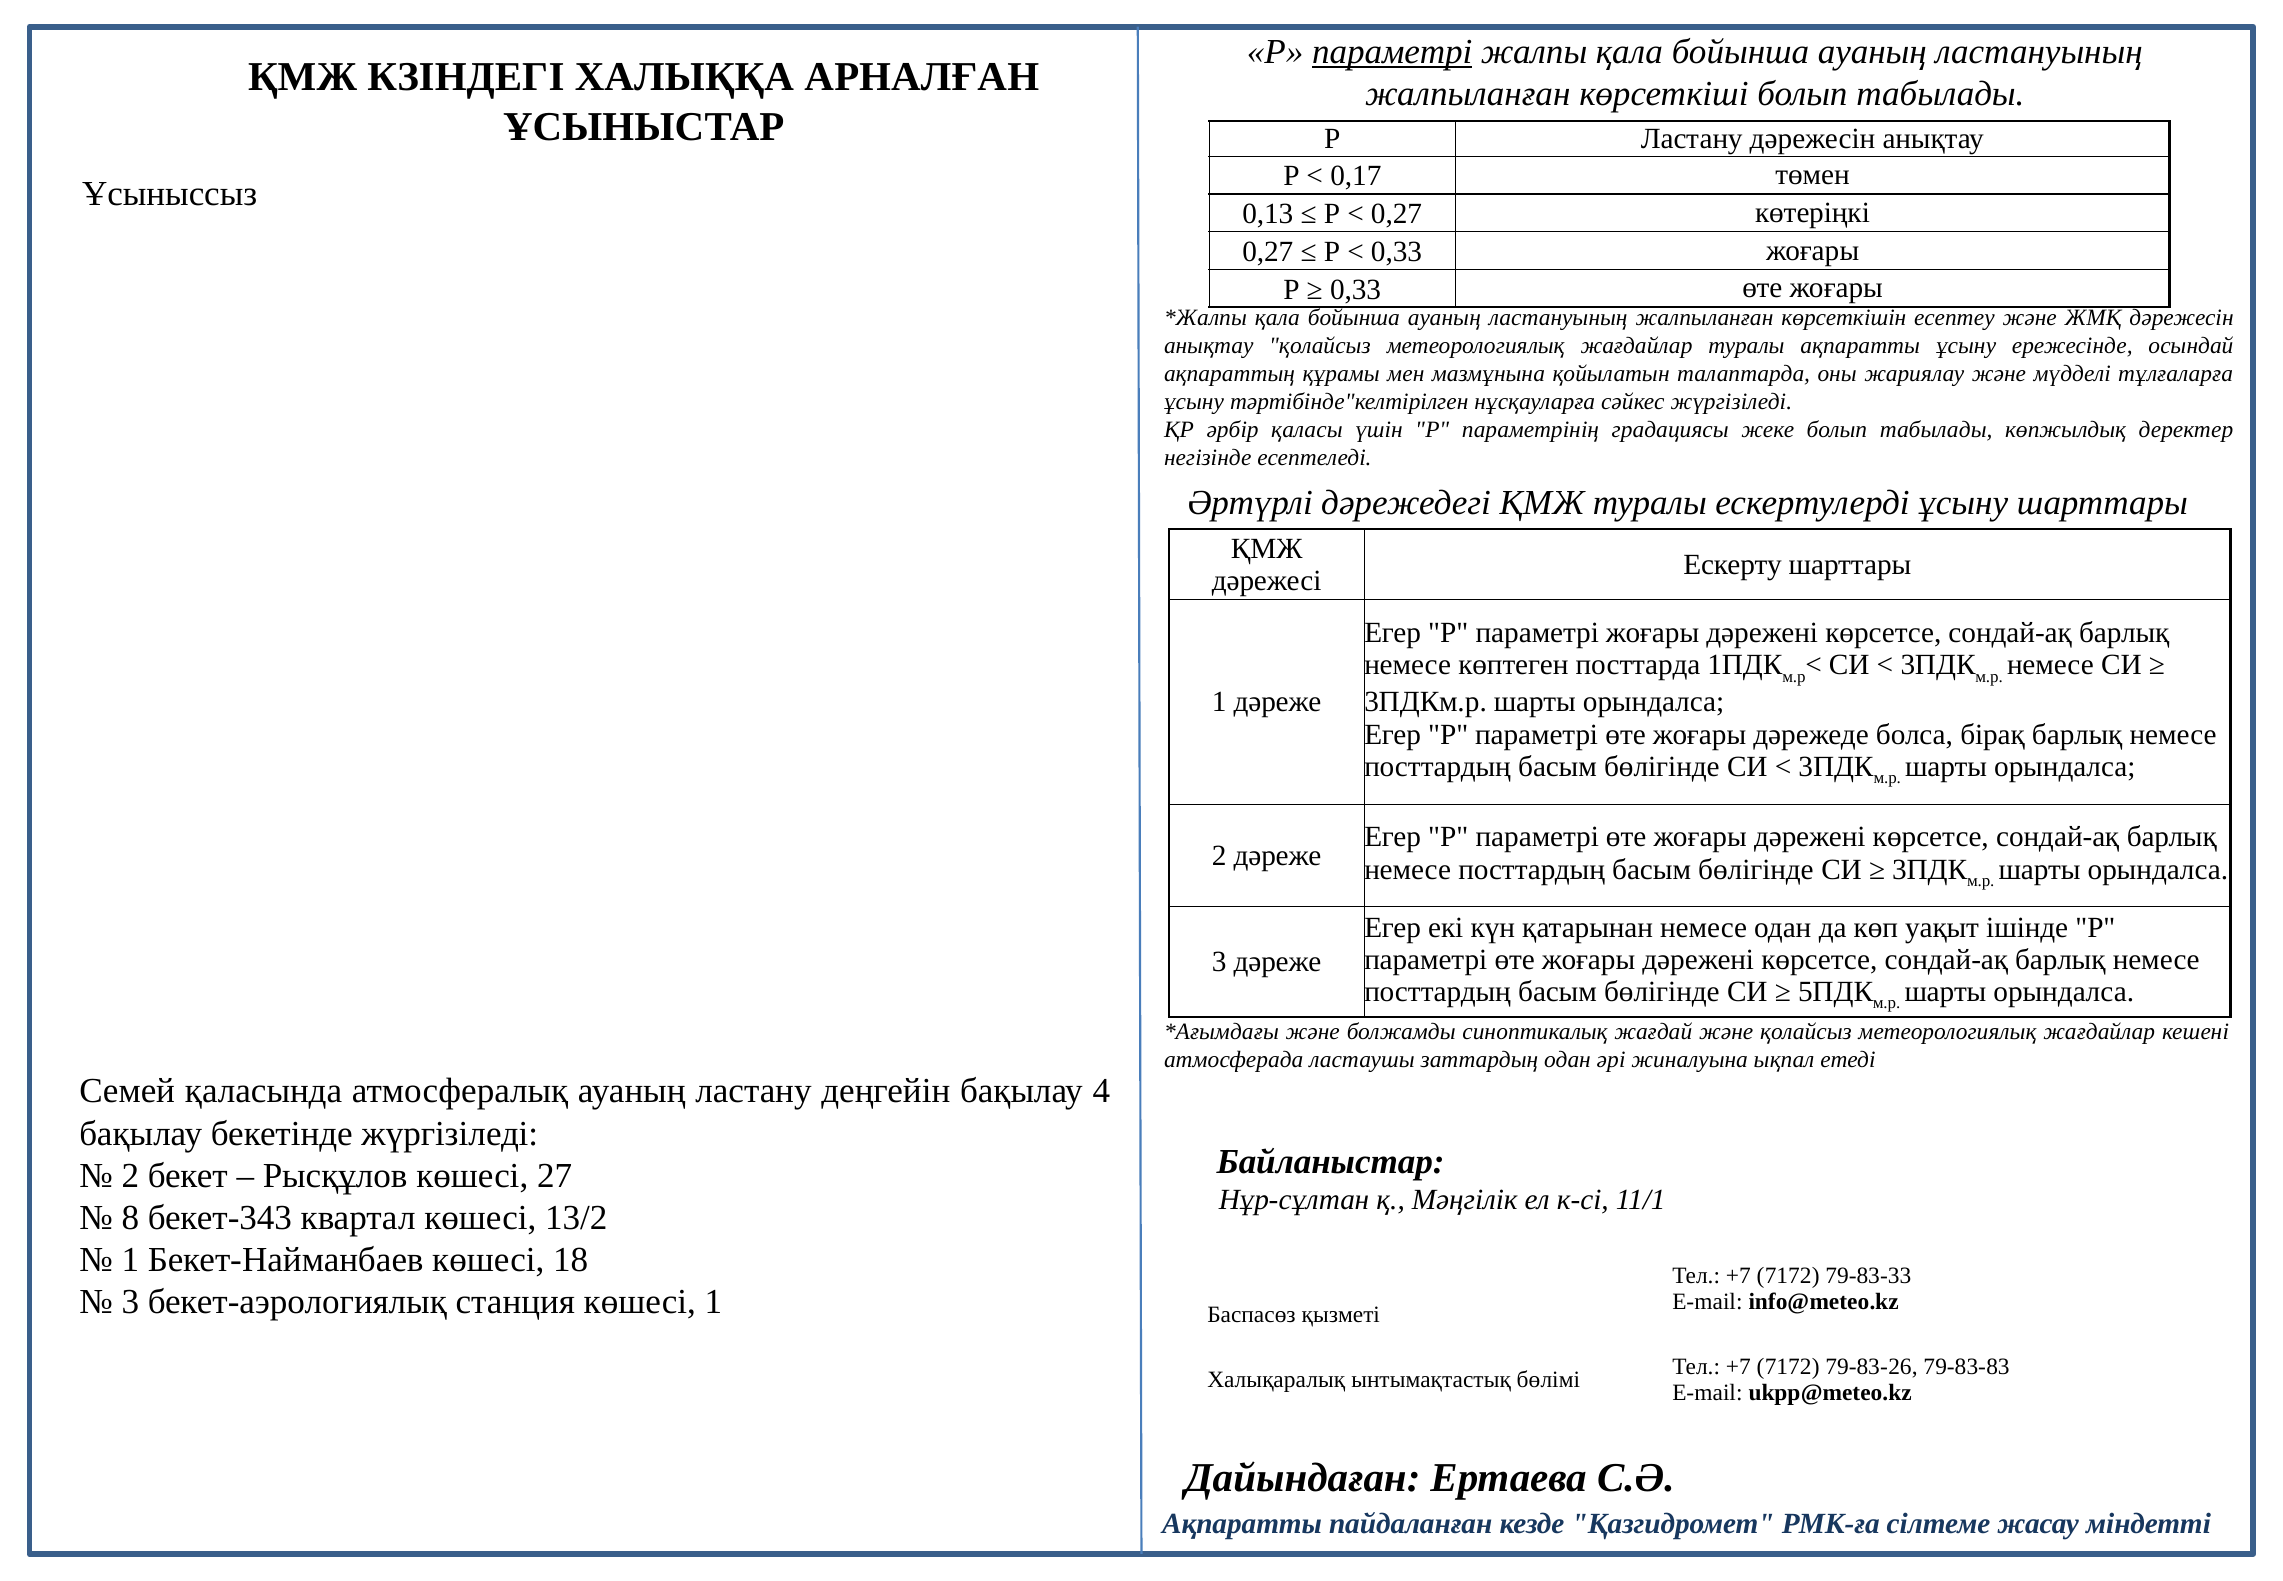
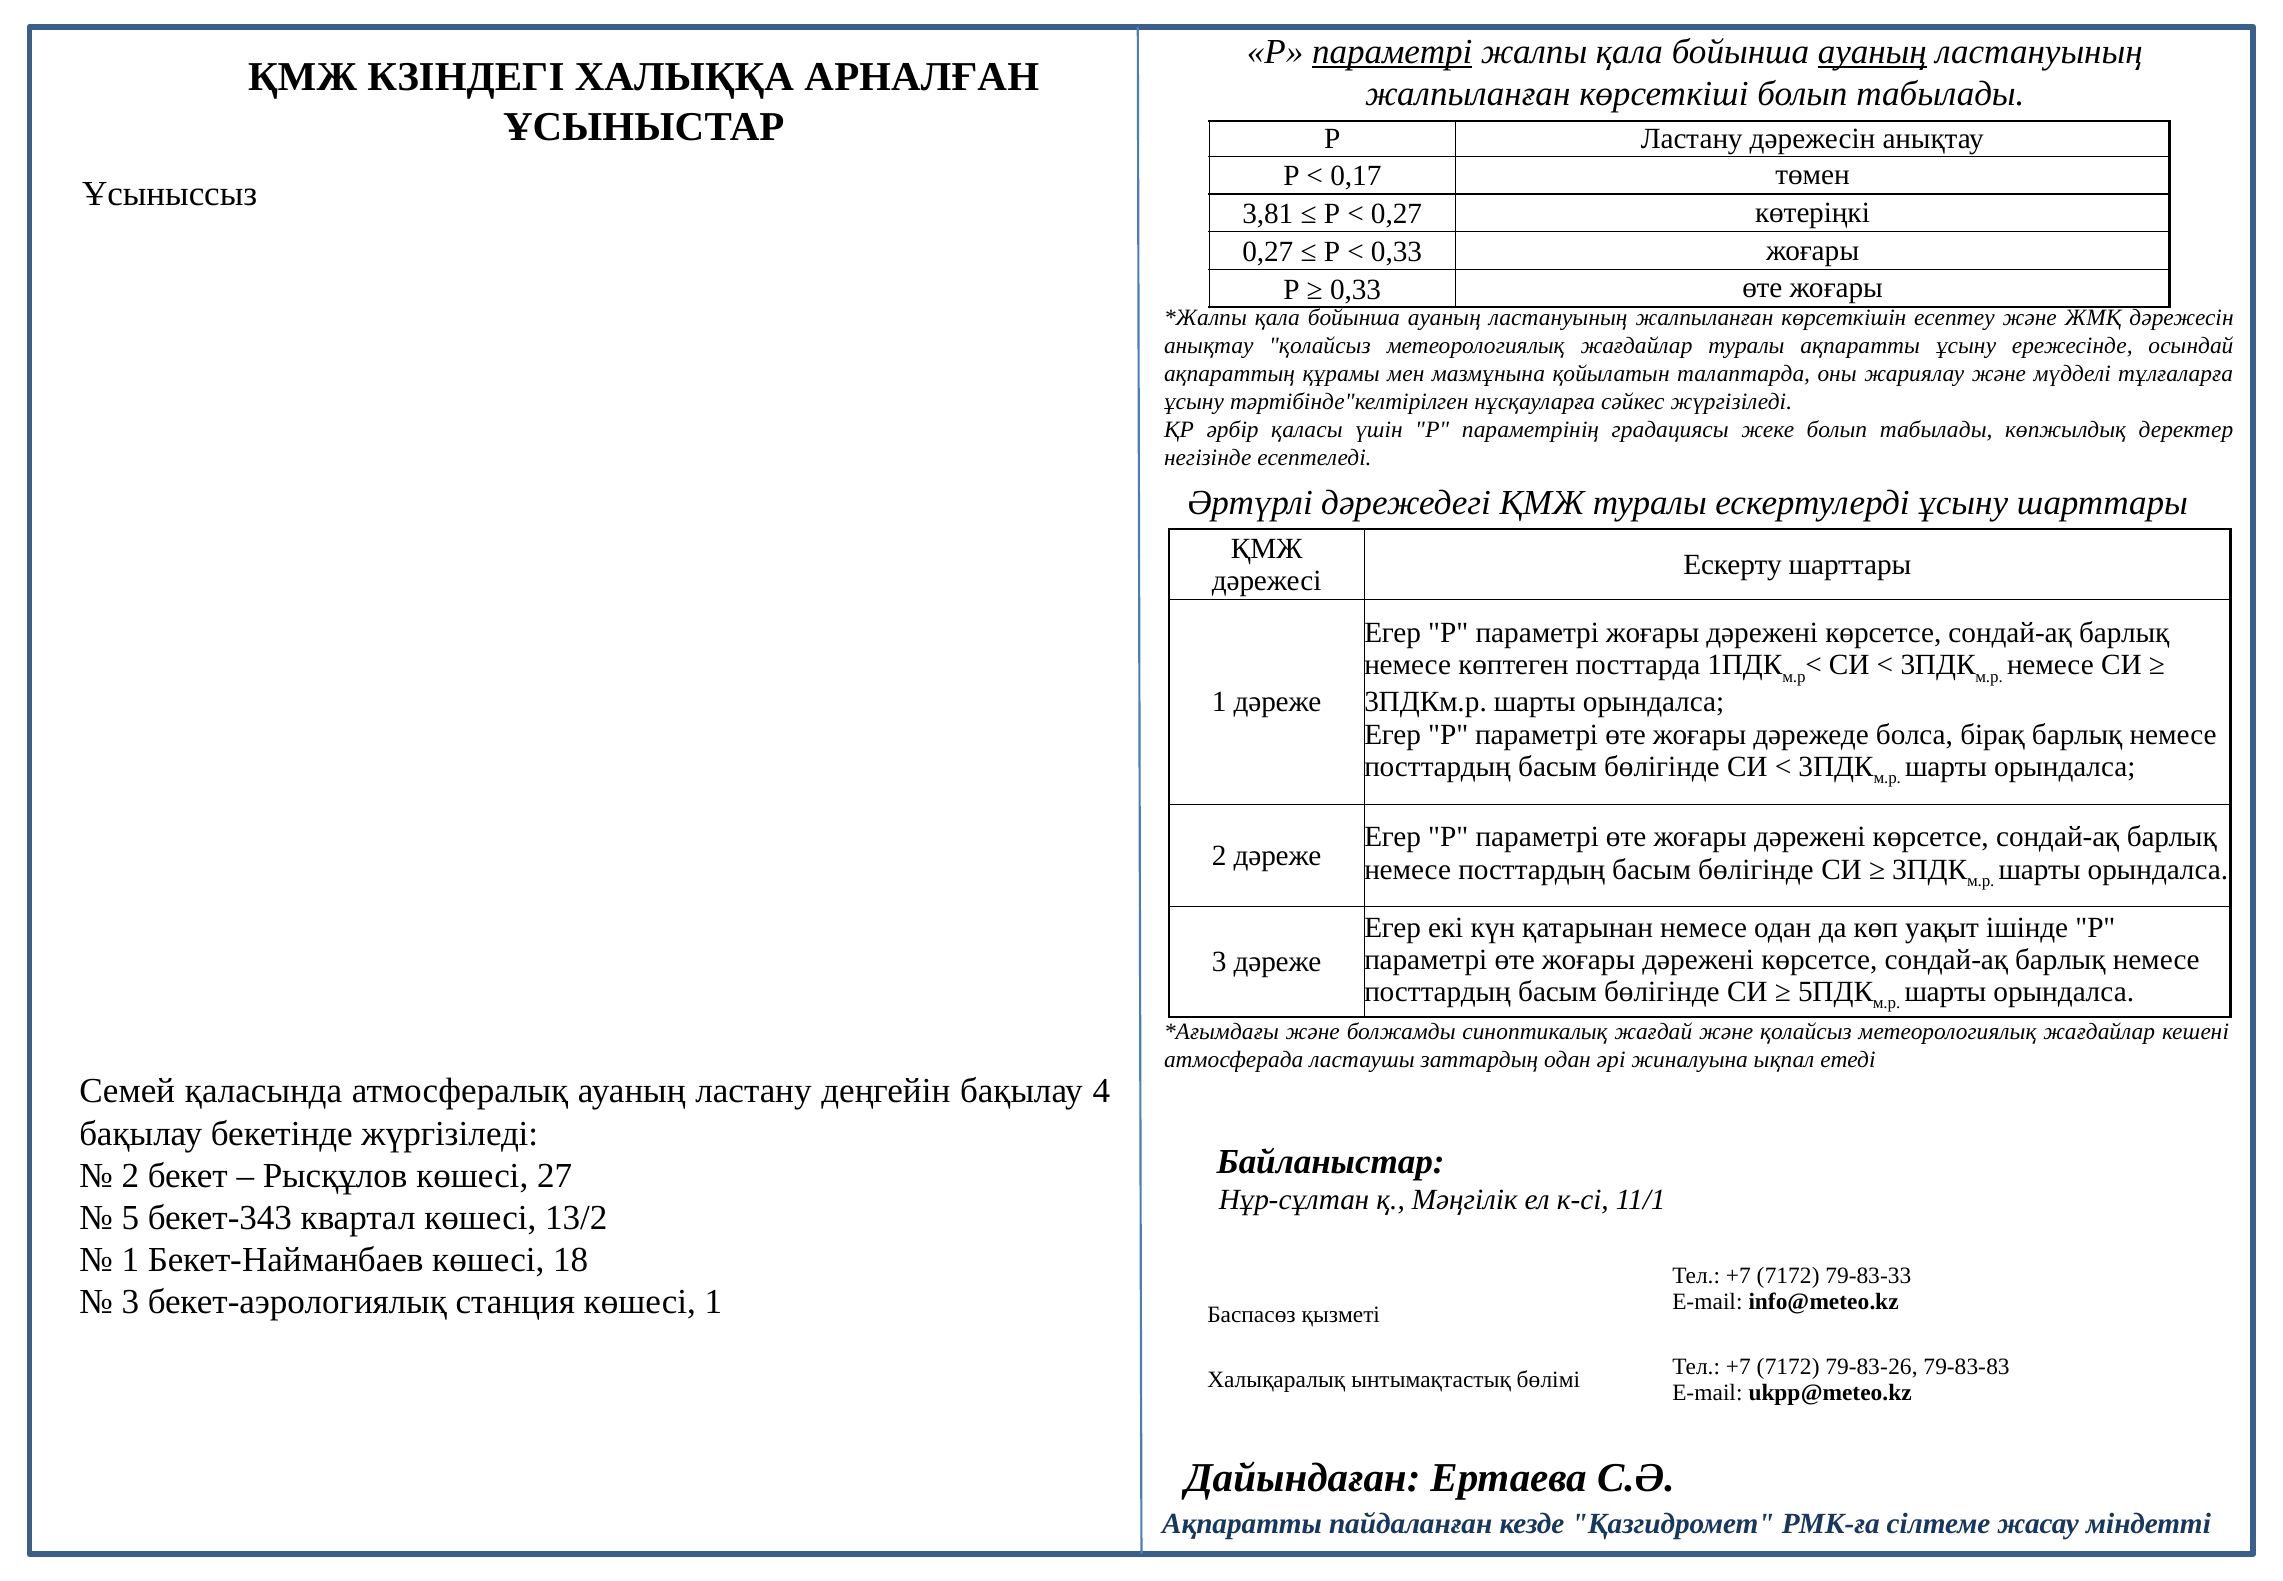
ауаның at (1872, 52) underline: none -> present
0,13: 0,13 -> 3,81
8: 8 -> 5
